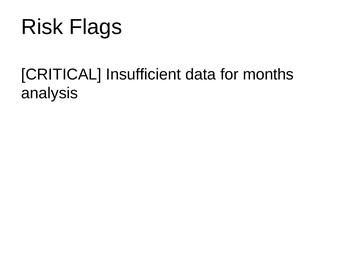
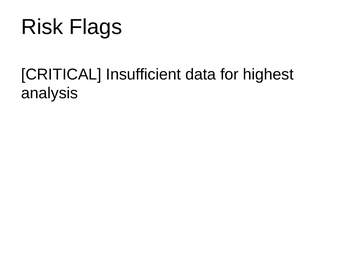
months: months -> highest
